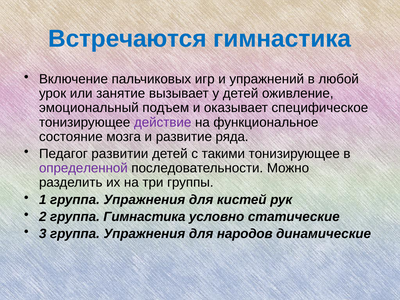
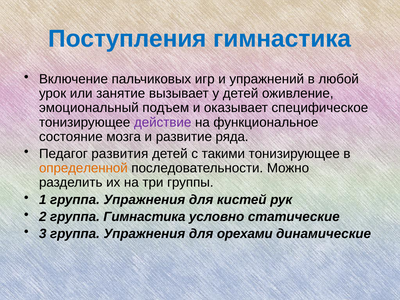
Встречаются: Встречаются -> Поступления
развитии: развитии -> развития
определенной colour: purple -> orange
народов: народов -> орехами
